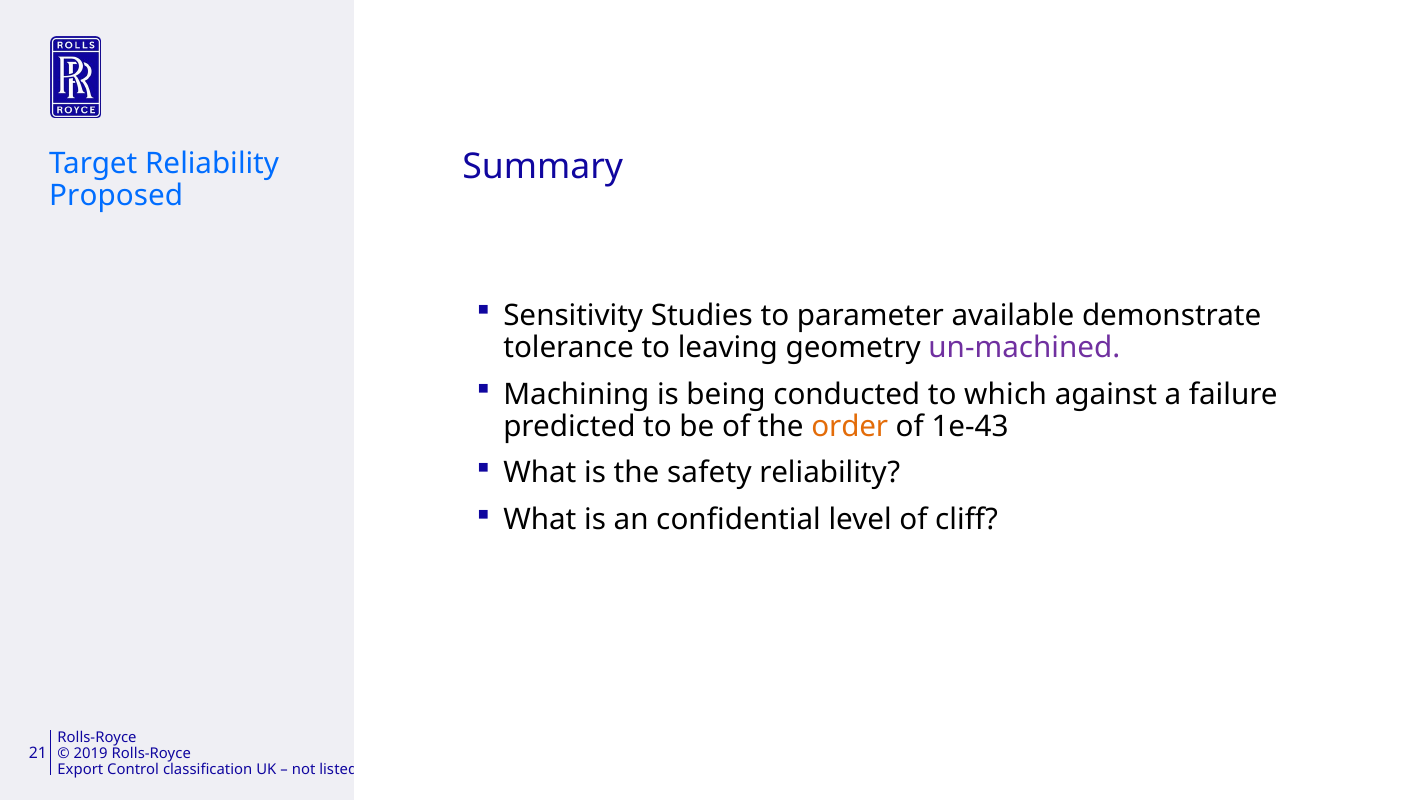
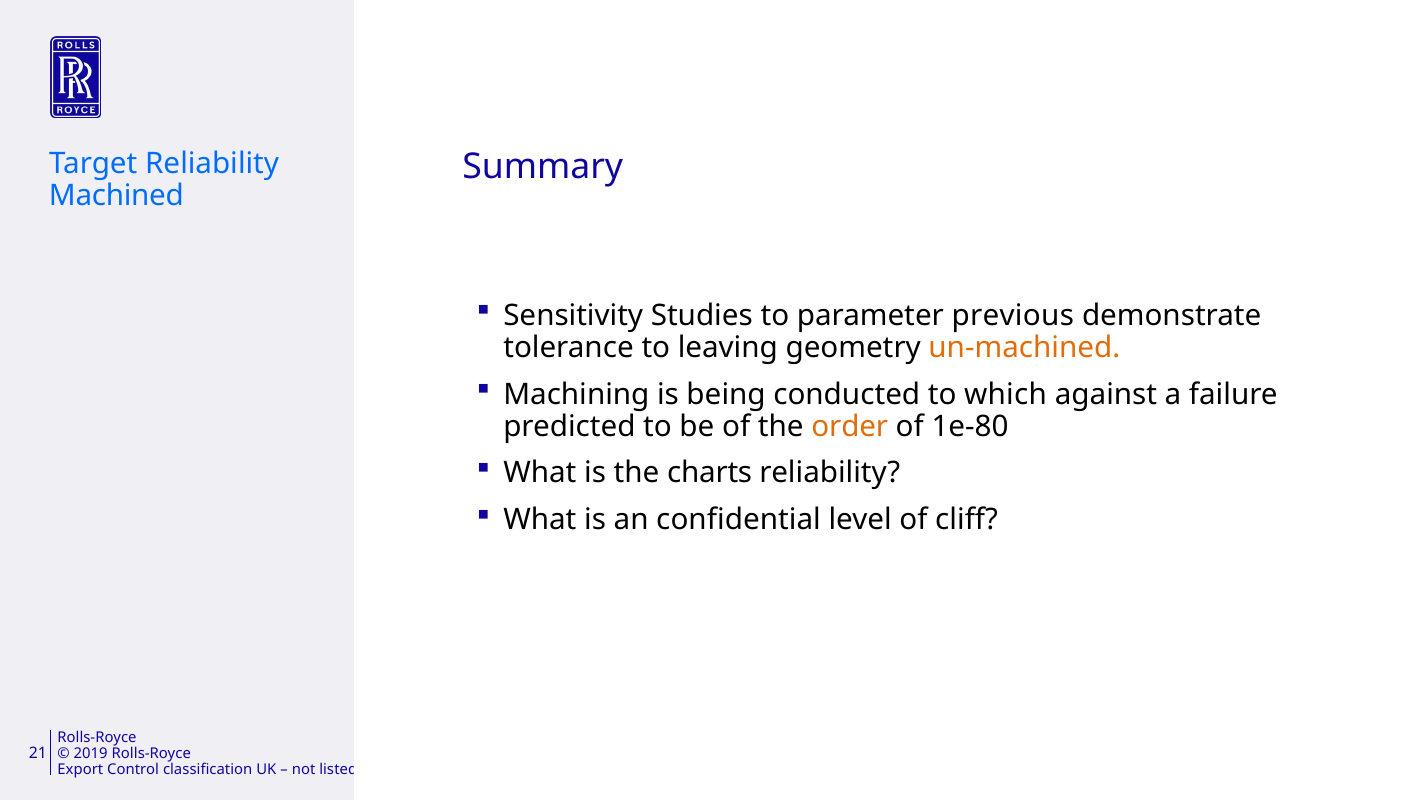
Proposed: Proposed -> Machined
available: available -> previous
un-machined colour: purple -> orange
1e-43: 1e-43 -> 1e-80
safety: safety -> charts
